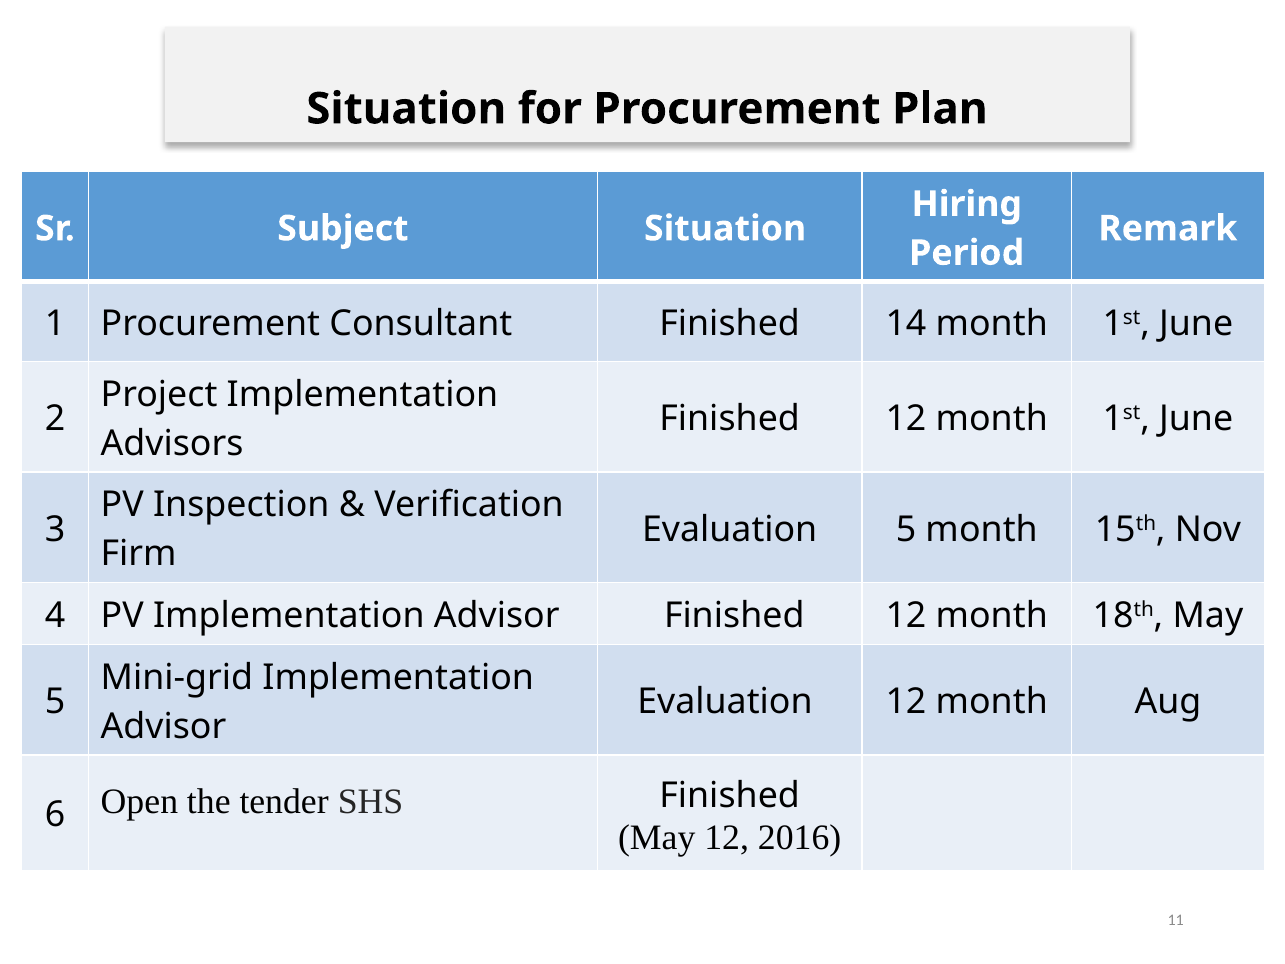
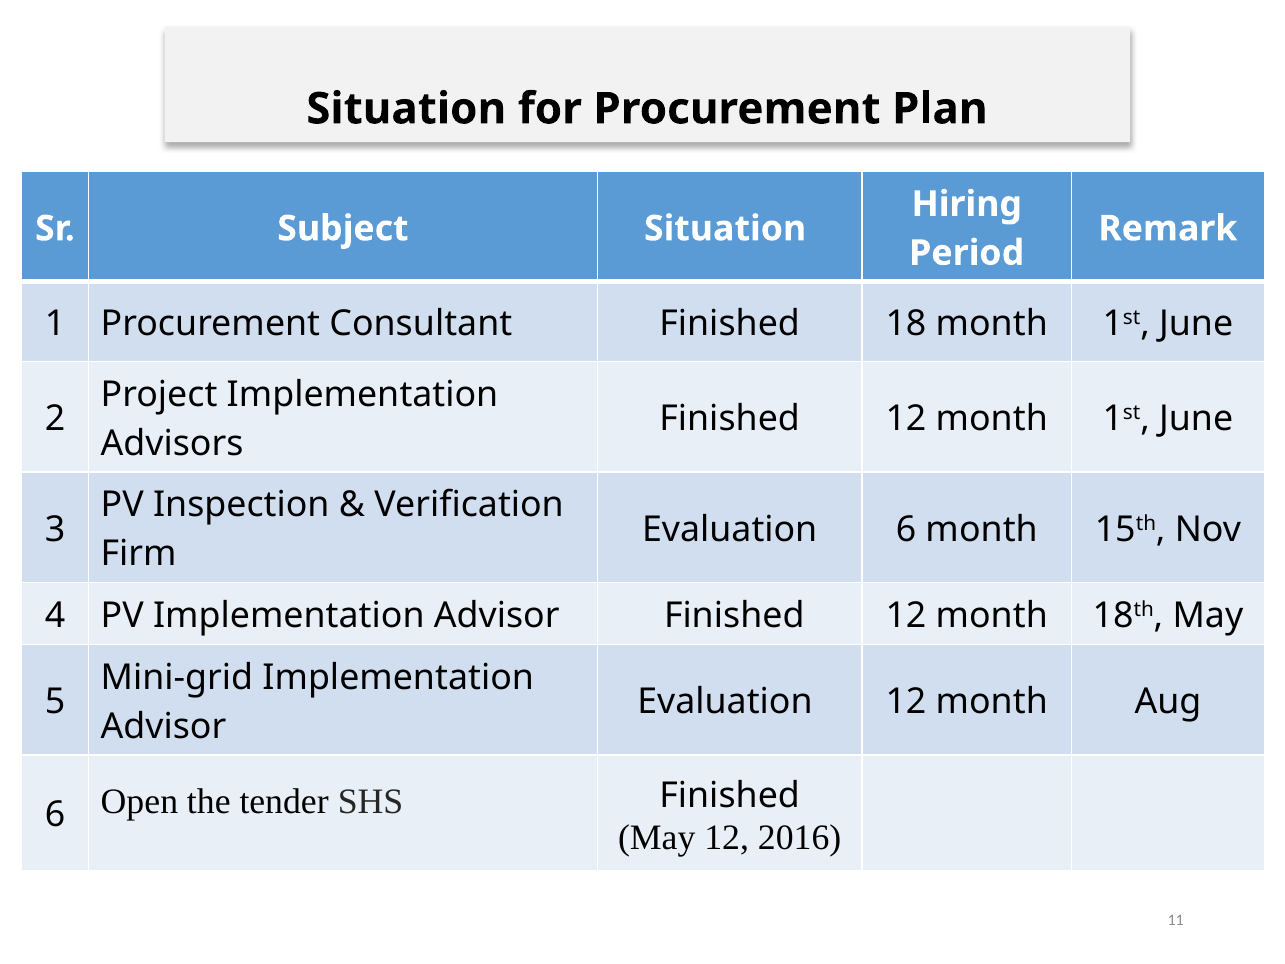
14: 14 -> 18
Evaluation 5: 5 -> 6
